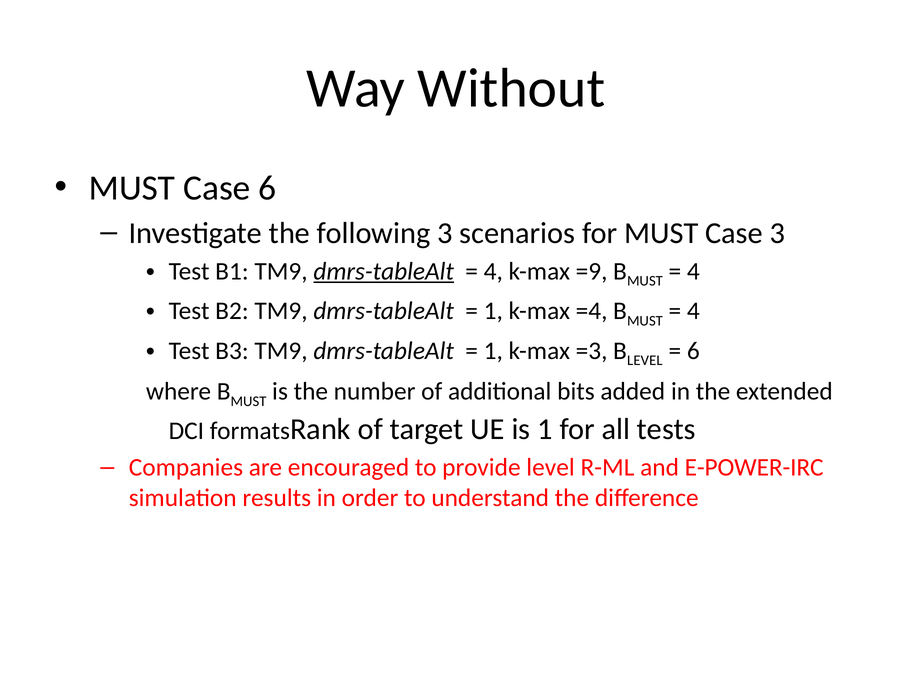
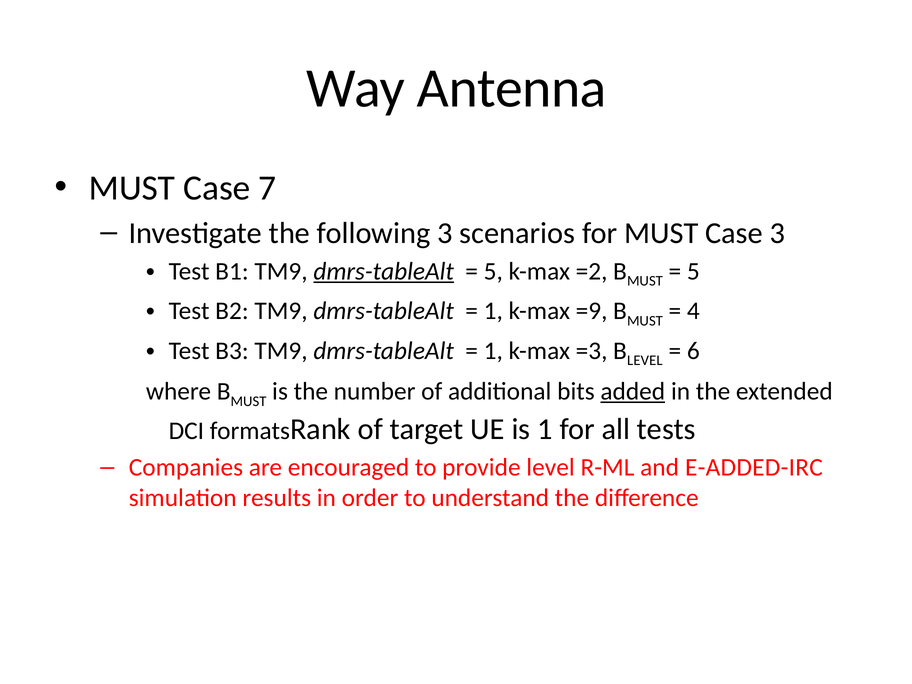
Without: Without -> Antenna
Case 6: 6 -> 7
4 at (493, 271): 4 -> 5
=9: =9 -> =2
4 at (693, 271): 4 -> 5
=4: =4 -> =9
added underline: none -> present
E-POWER-IRC: E-POWER-IRC -> E-ADDED-IRC
